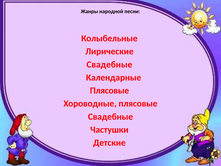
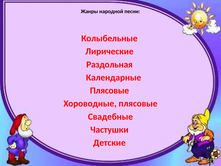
Свадебные at (109, 64): Свадебные -> Раздольная
